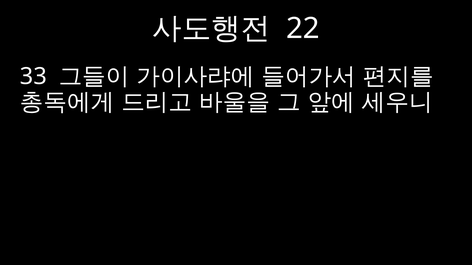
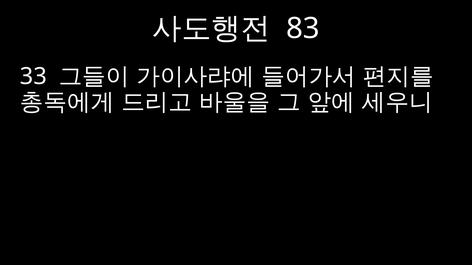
22: 22 -> 83
